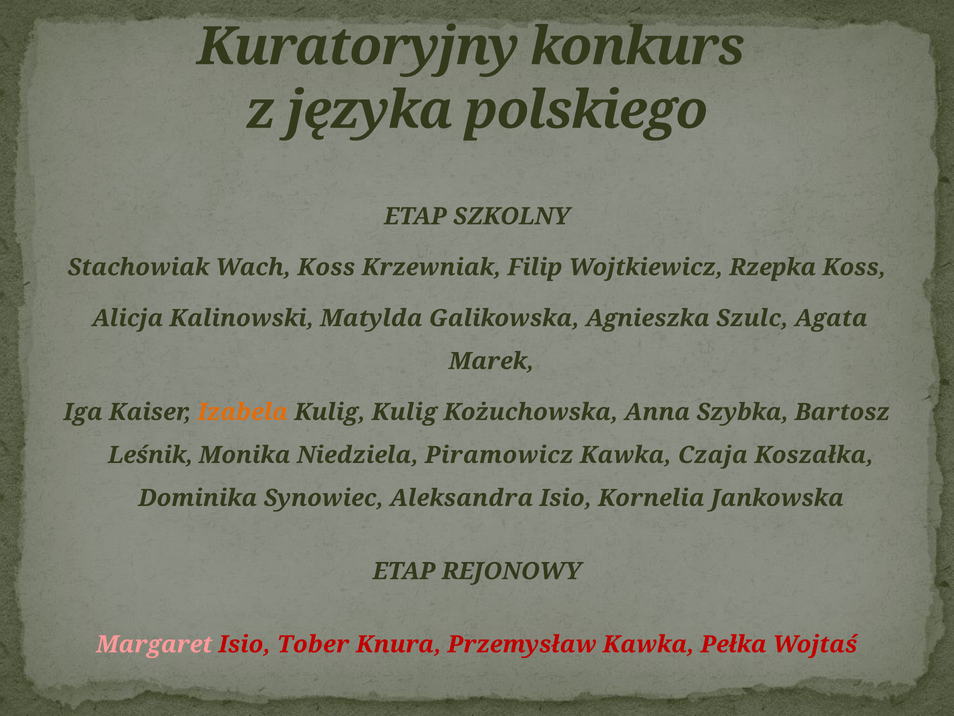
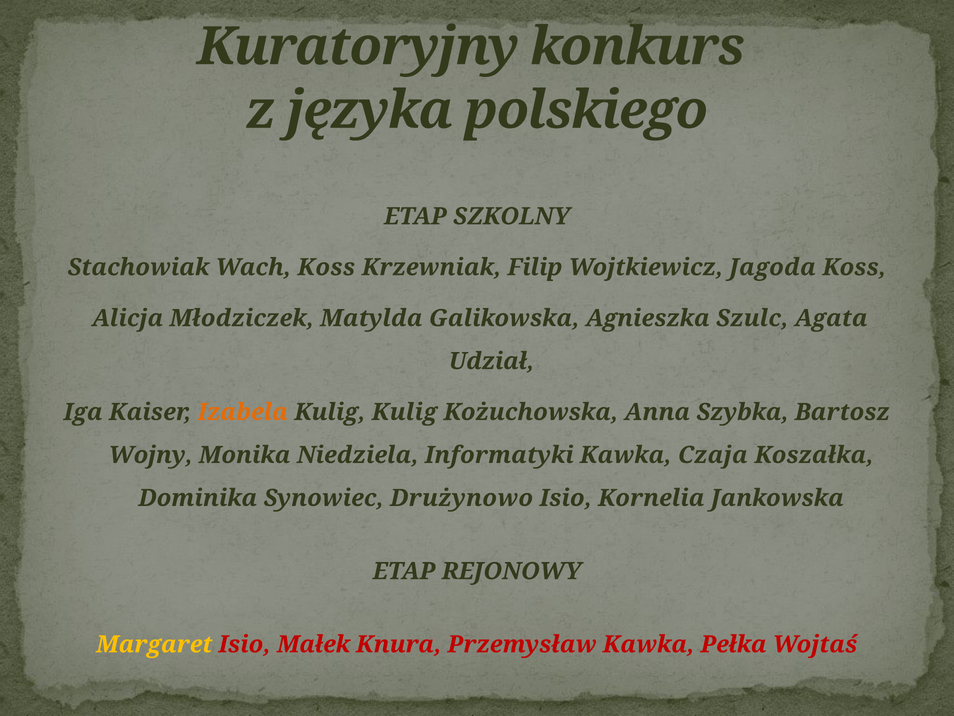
Rzepka: Rzepka -> Jagoda
Kalinowski: Kalinowski -> Młodziczek
Marek: Marek -> Udział
Leśnik: Leśnik -> Wojny
Piramowicz: Piramowicz -> Informatyki
Aleksandra: Aleksandra -> Drużynowo
Margaret colour: pink -> yellow
Tober: Tober -> Małek
